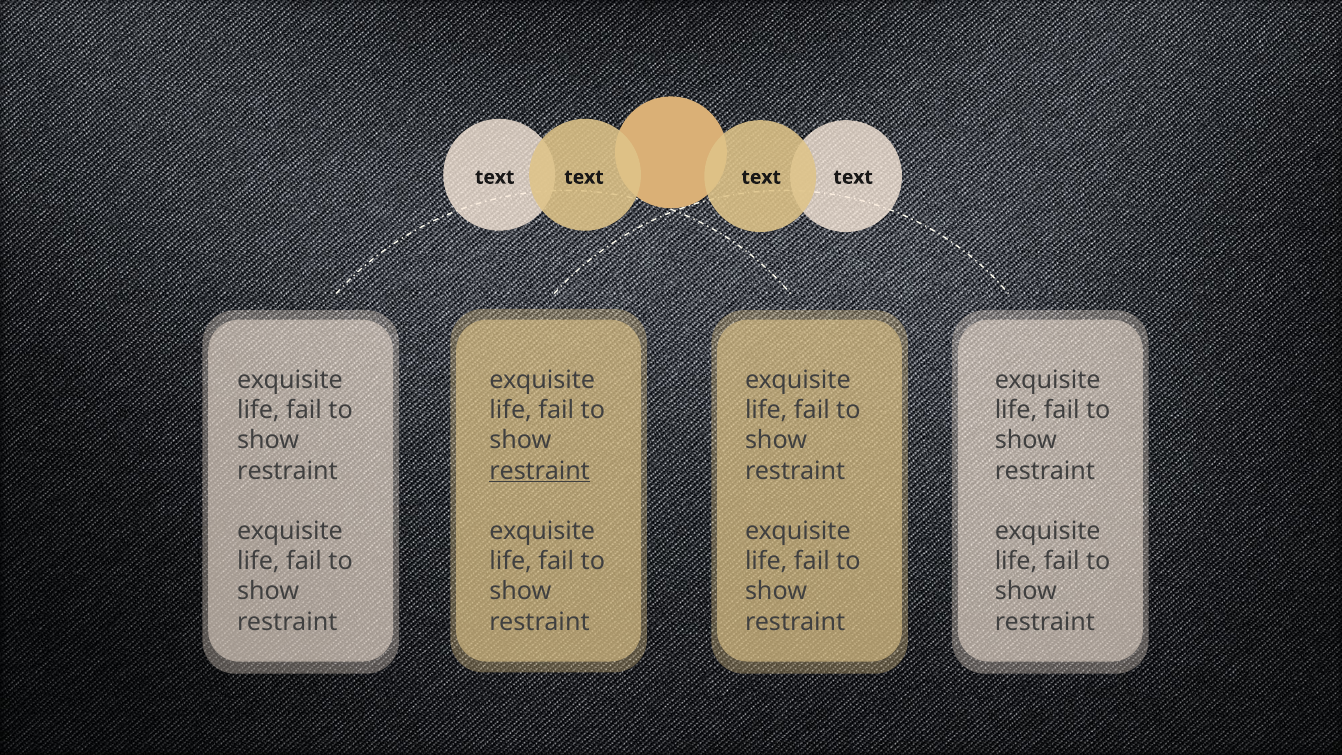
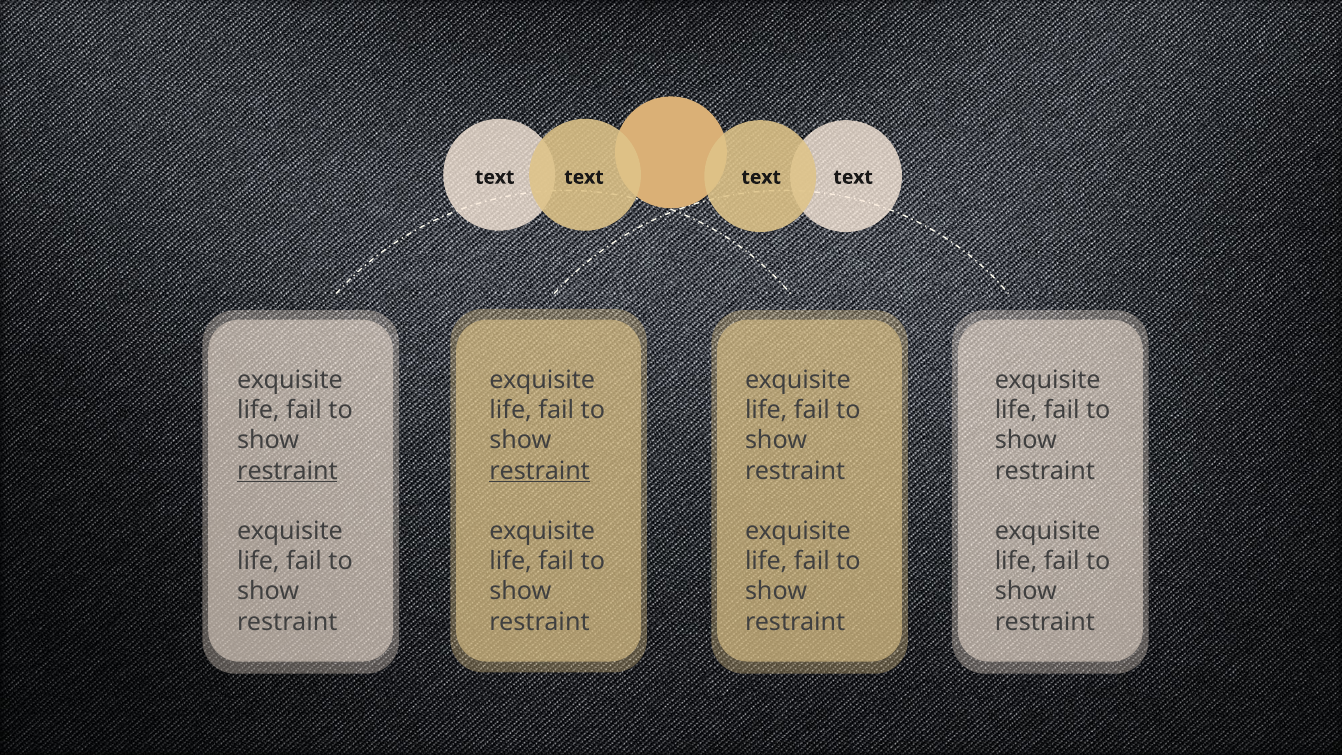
restraint at (287, 471) underline: none -> present
